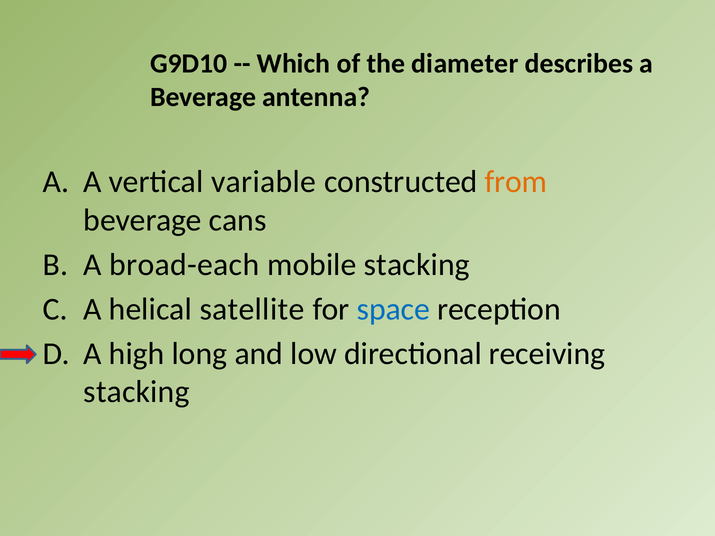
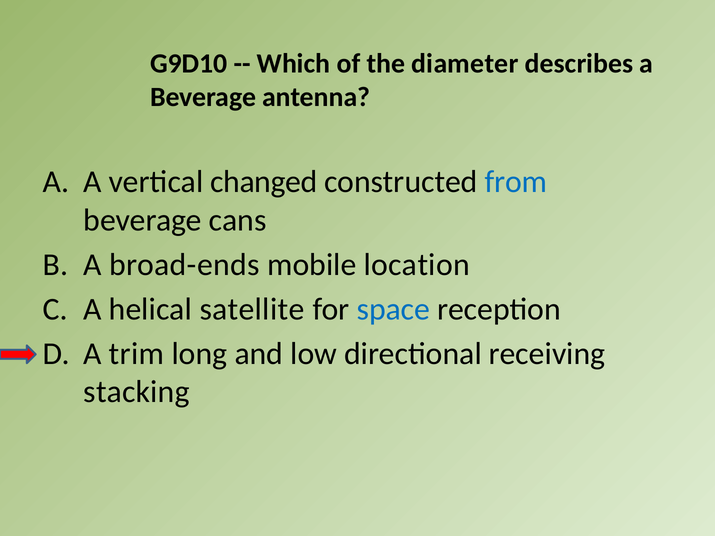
variable: variable -> changed
from colour: orange -> blue
broad-each: broad-each -> broad-ends
mobile stacking: stacking -> location
high: high -> trim
